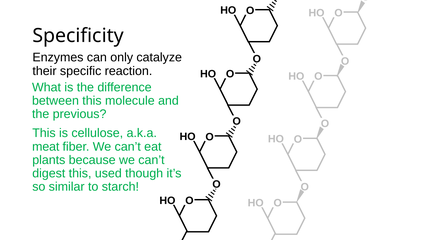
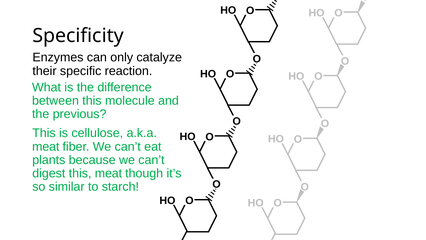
this used: used -> meat
